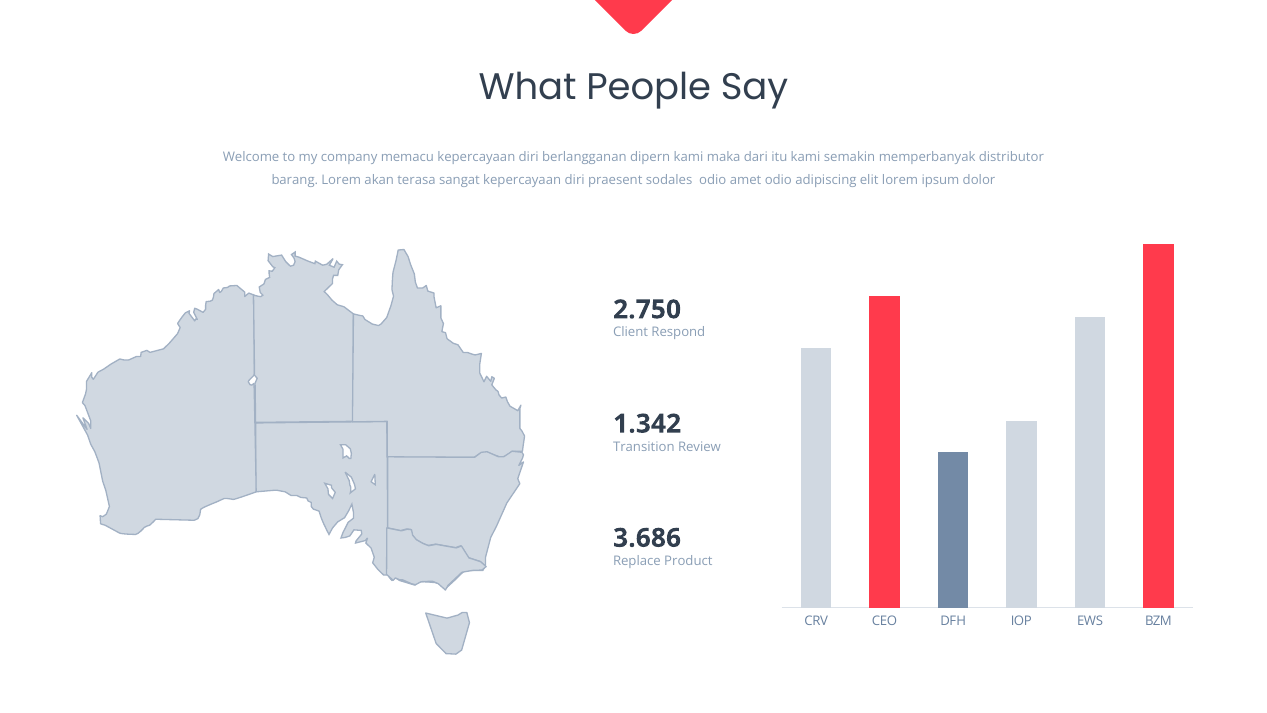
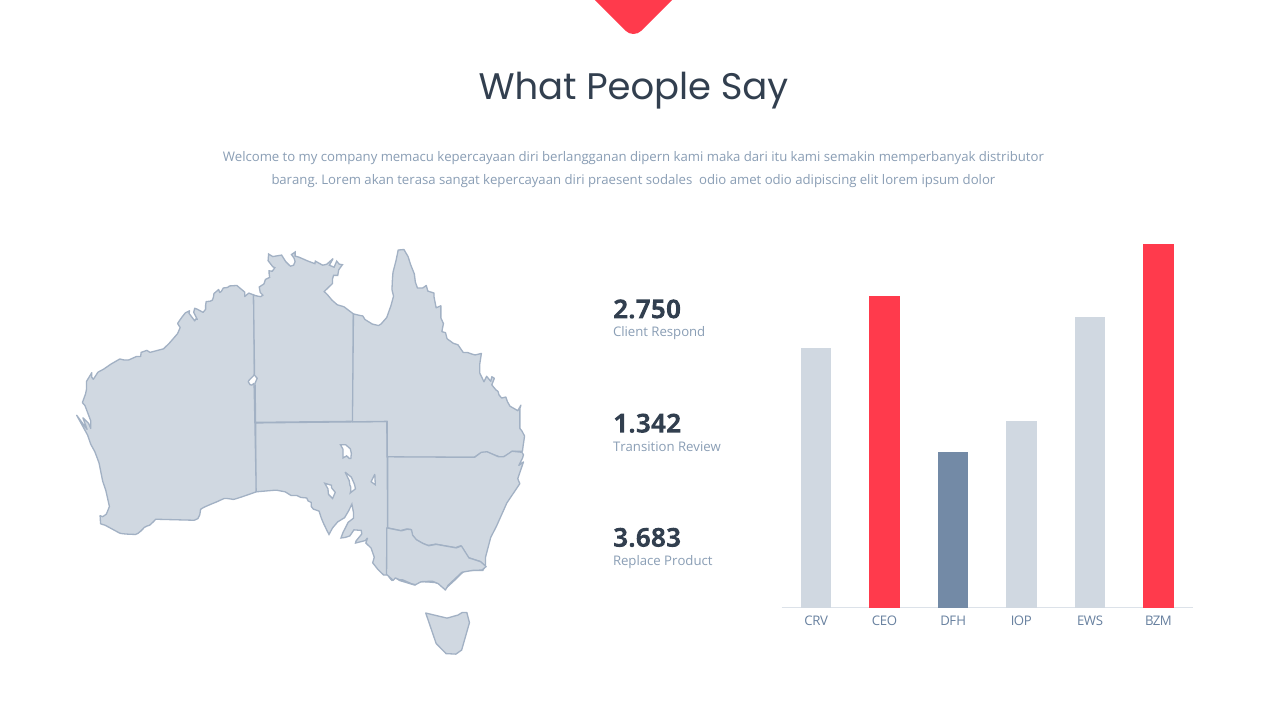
3.686: 3.686 -> 3.683
